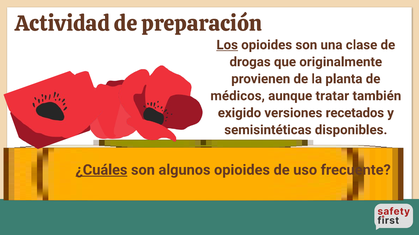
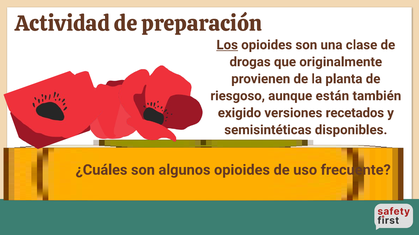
médicos: médicos -> riesgoso
tratar: tratar -> están
¿Cuáles underline: present -> none
